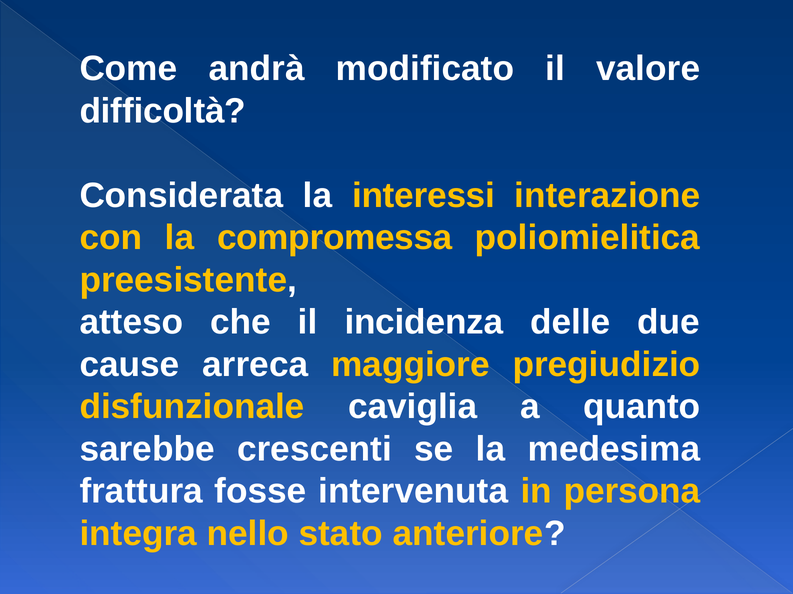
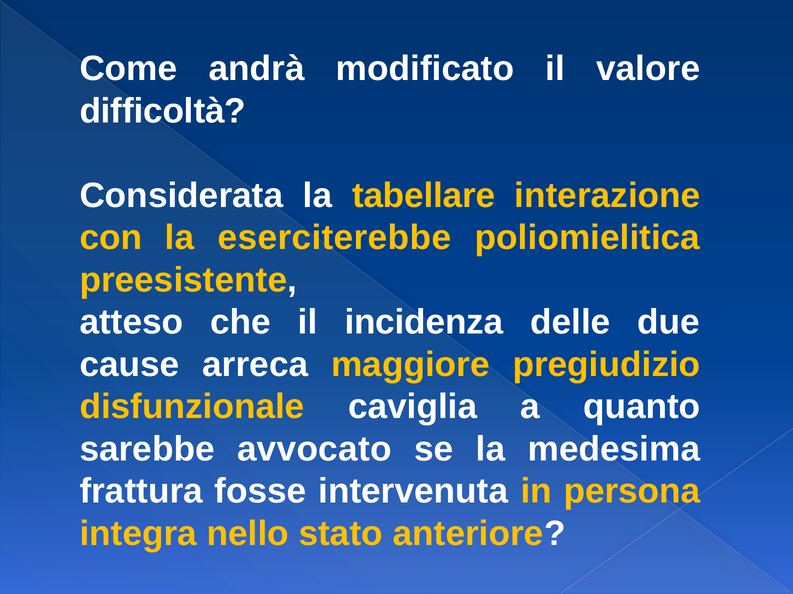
interessi: interessi -> tabellare
compromessa: compromessa -> eserciterebbe
crescenti: crescenti -> avvocato
